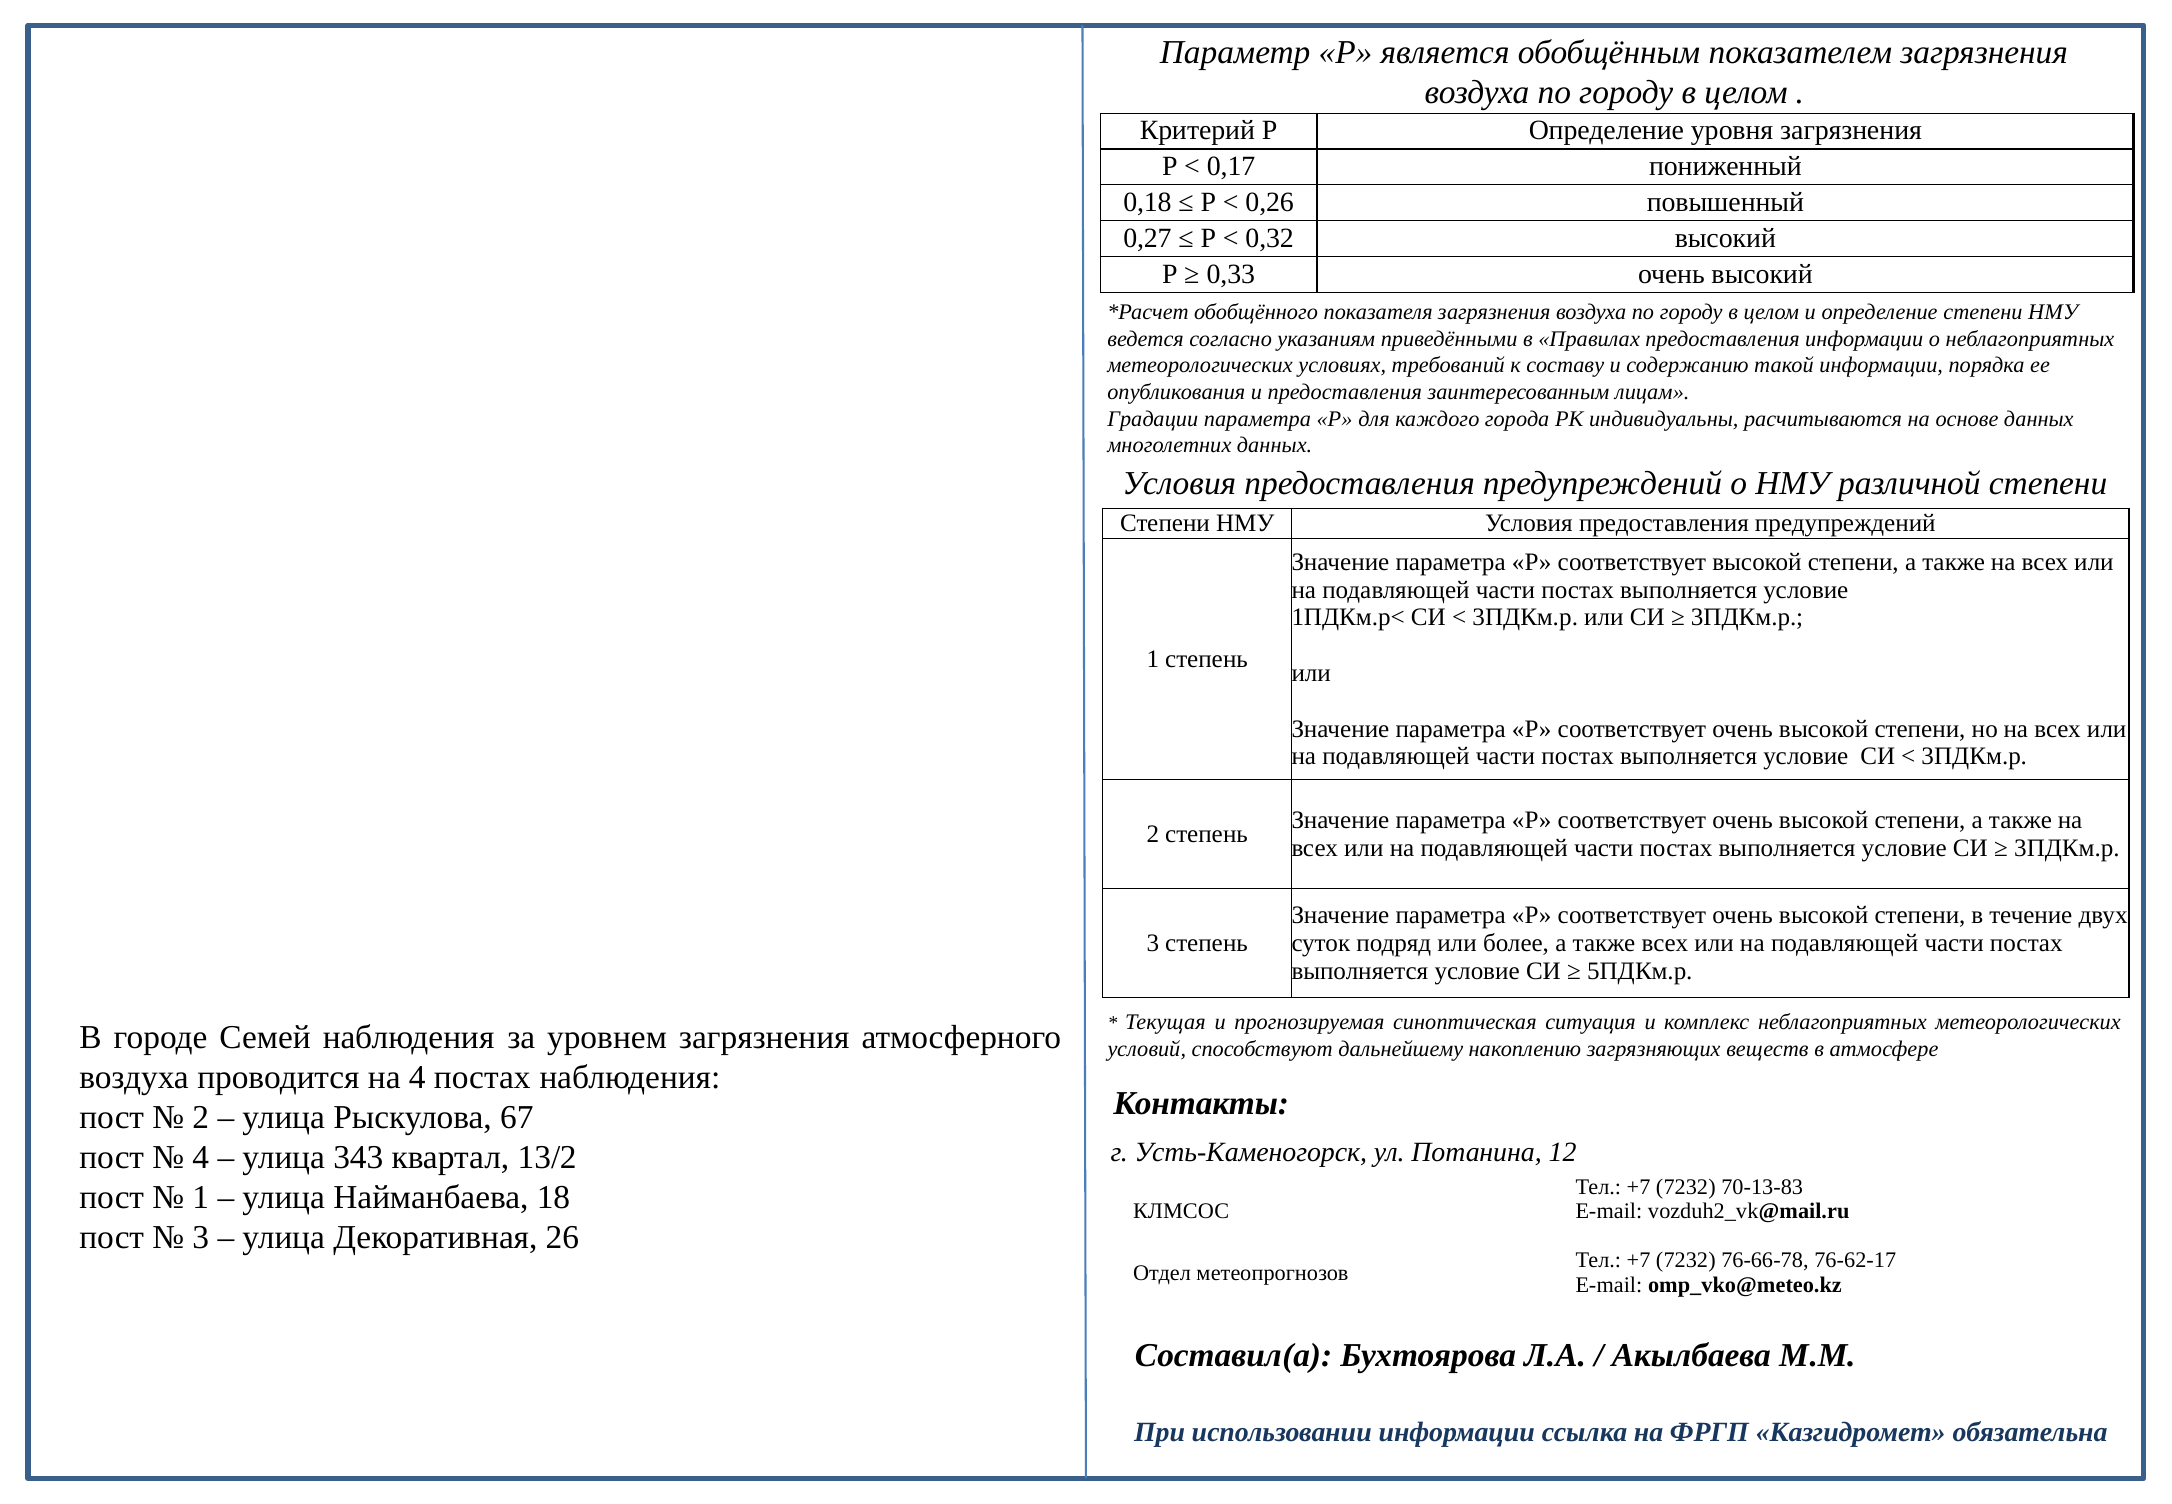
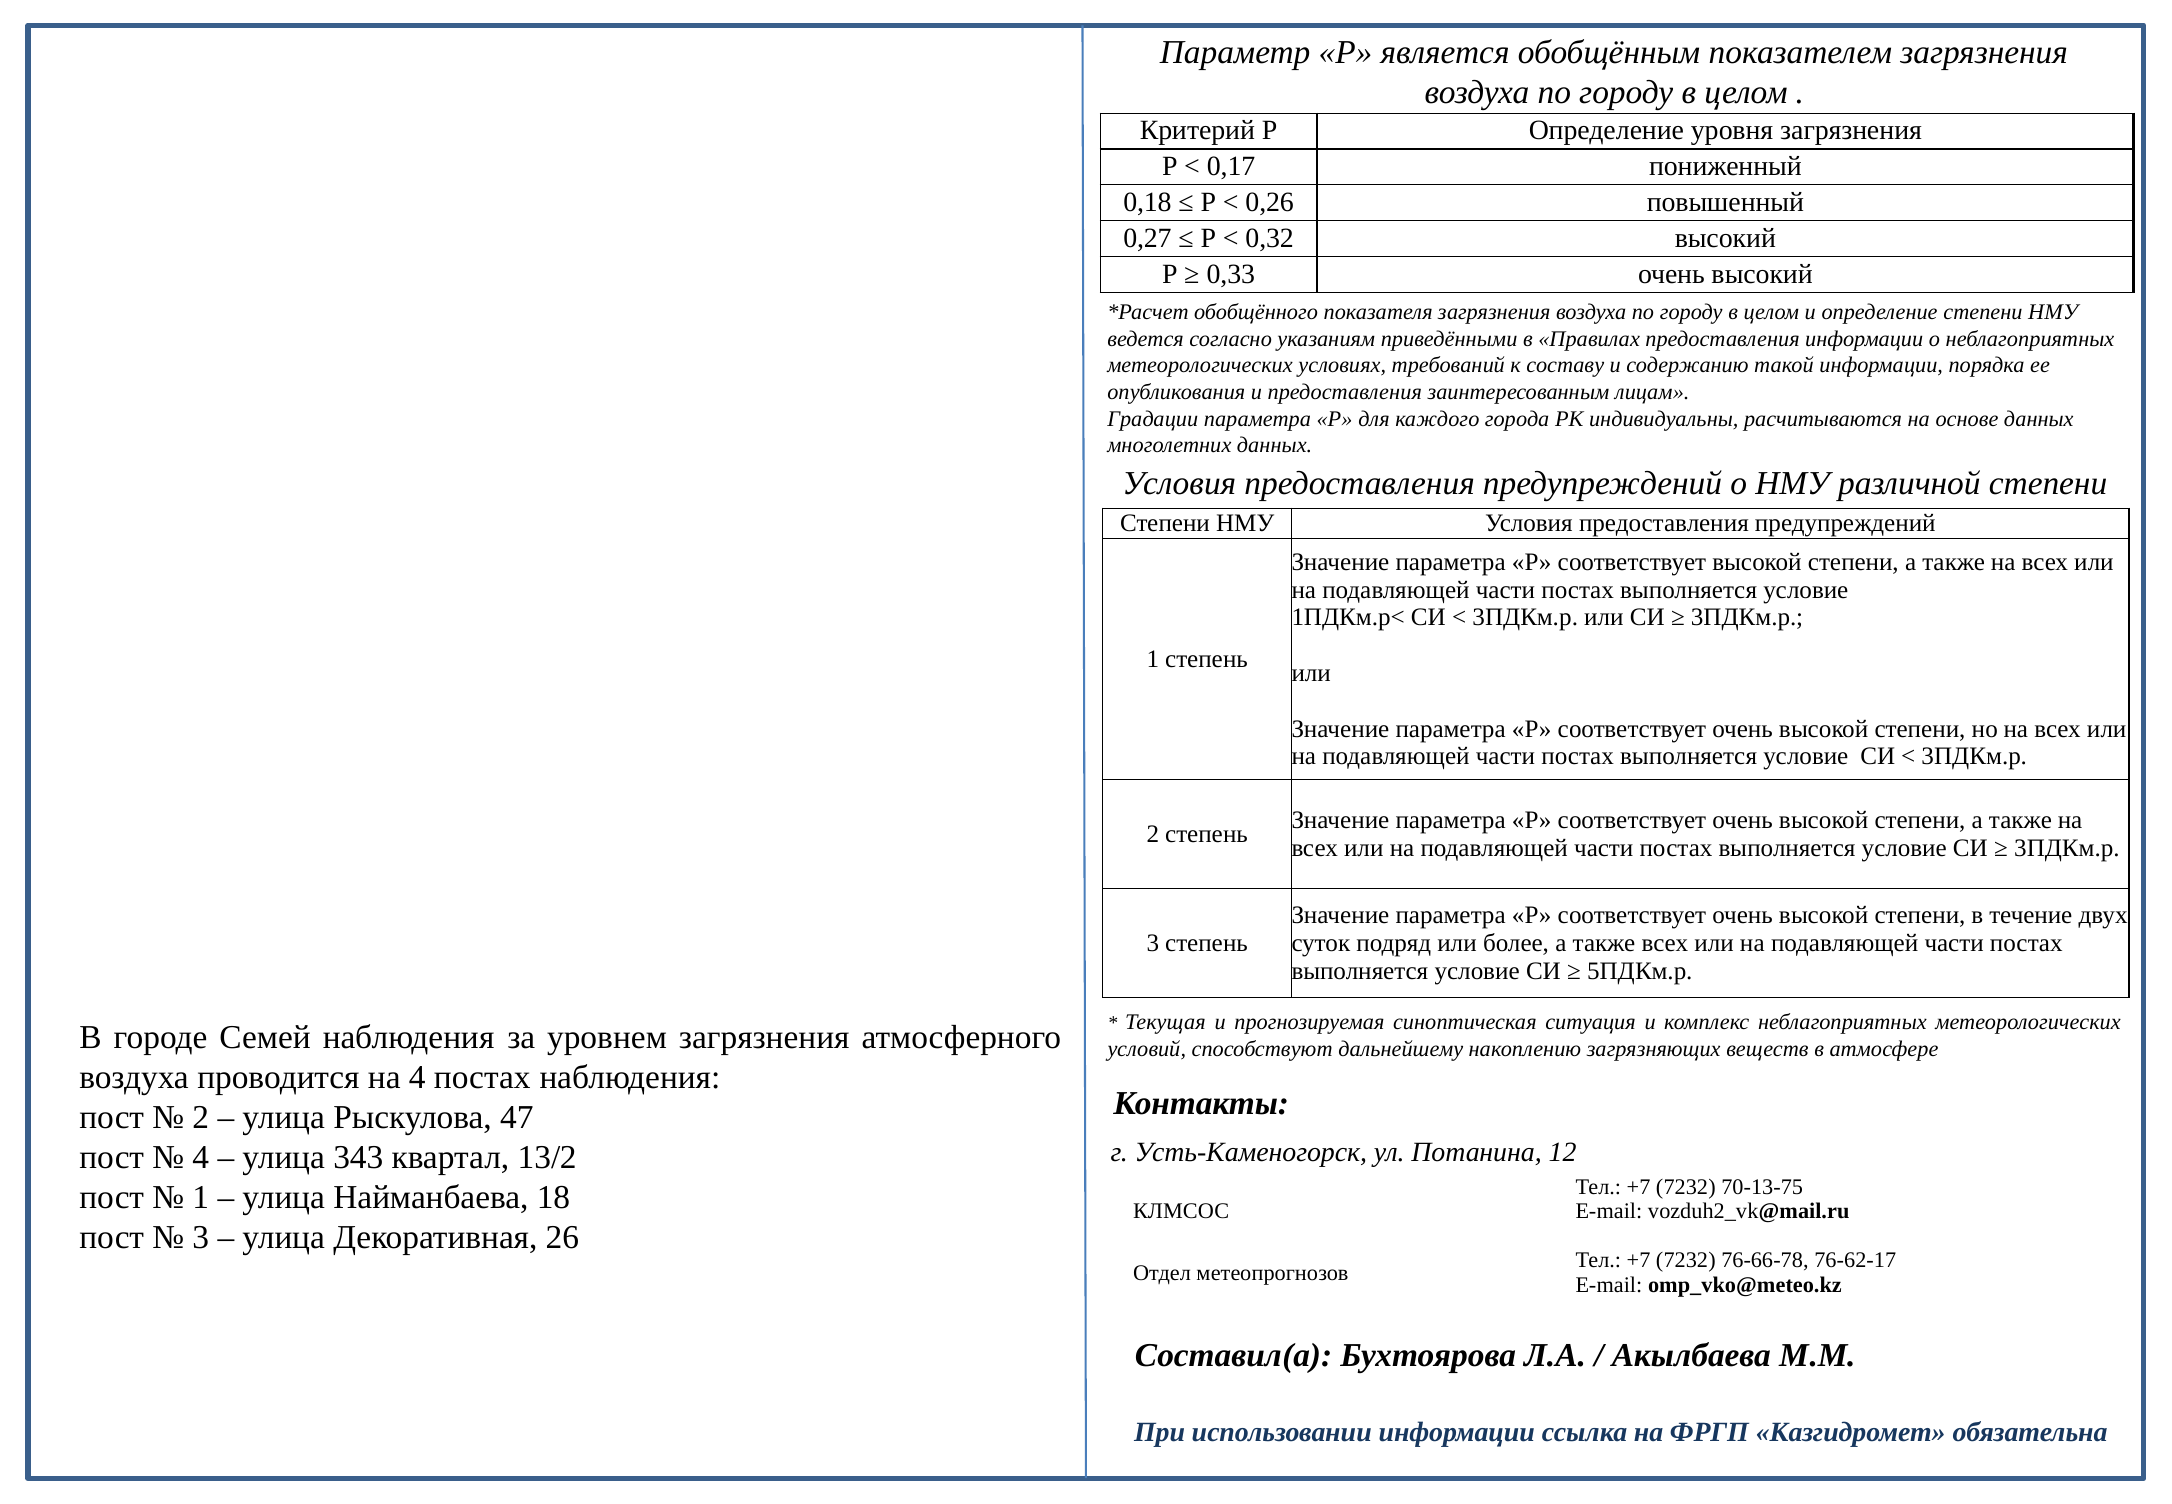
67: 67 -> 47
70-13-83: 70-13-83 -> 70-13-75
